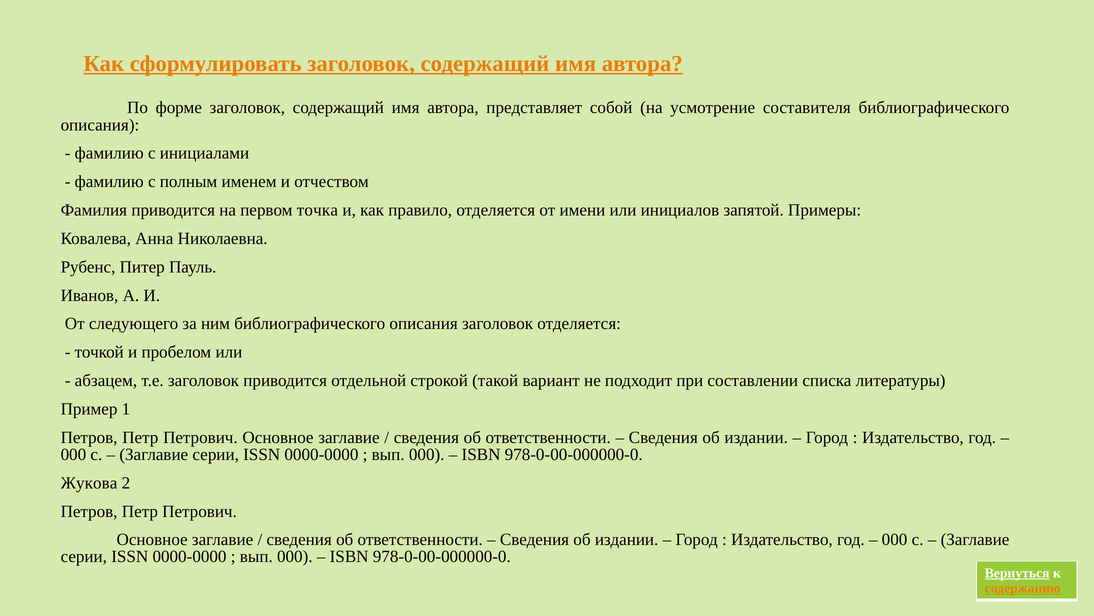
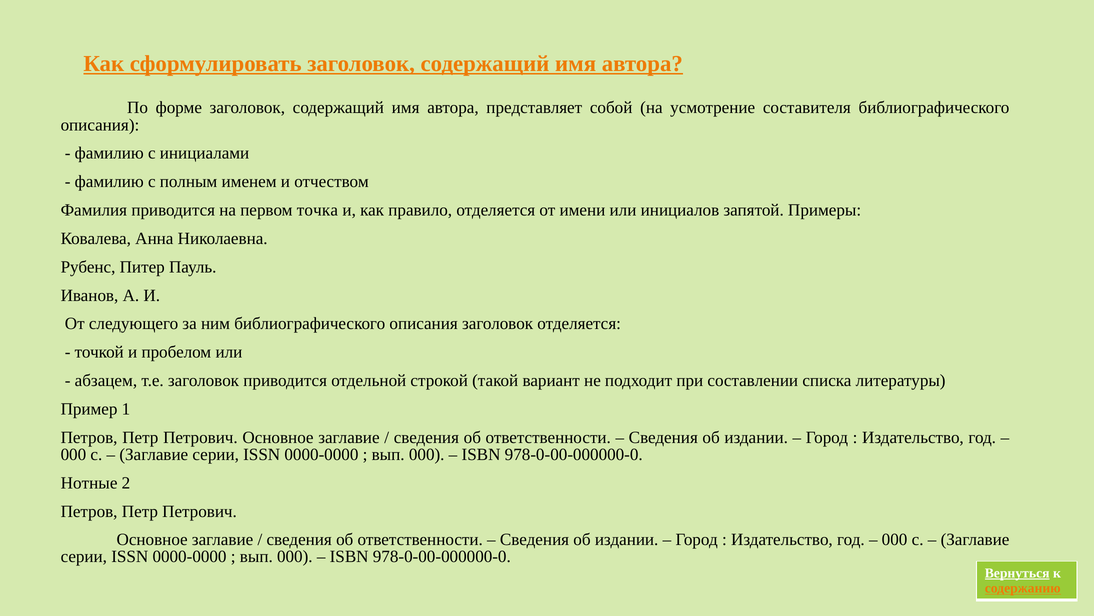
Жукова: Жукова -> Нотные
